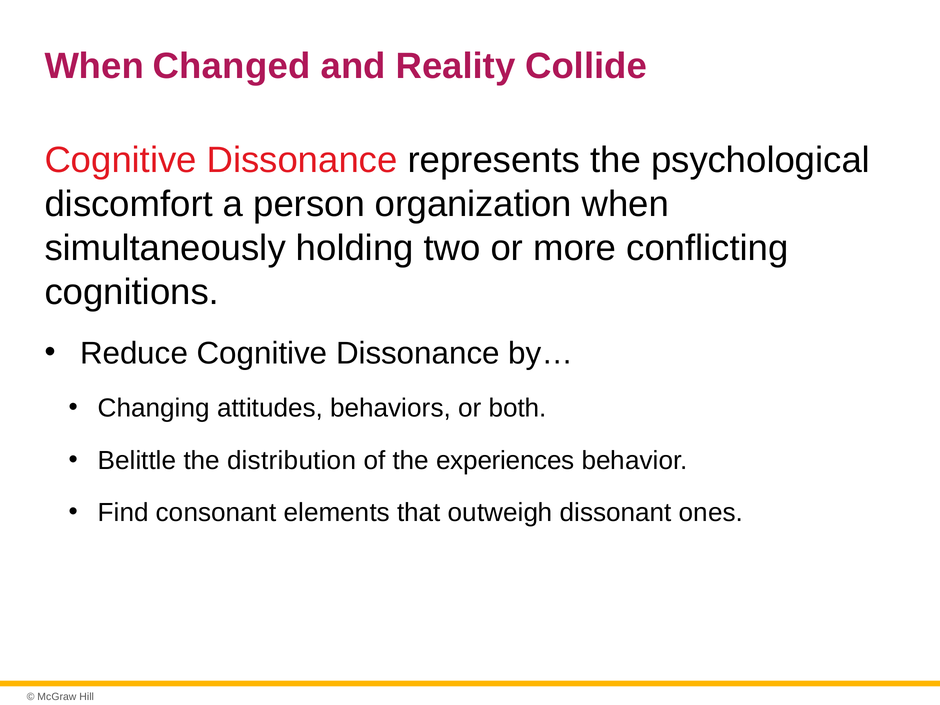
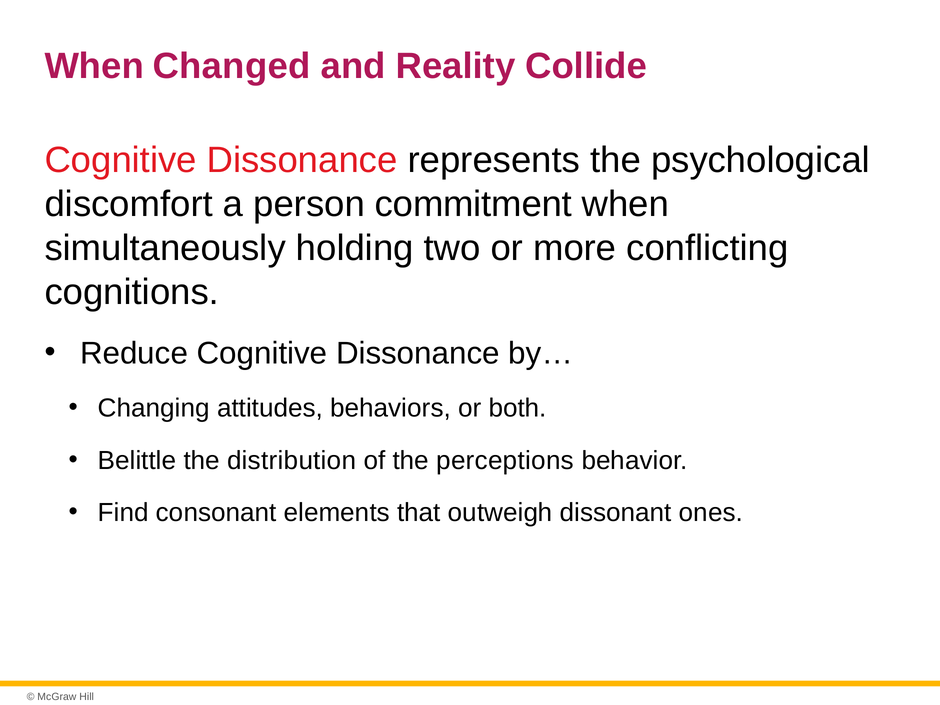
organization: organization -> commitment
experiences: experiences -> perceptions
